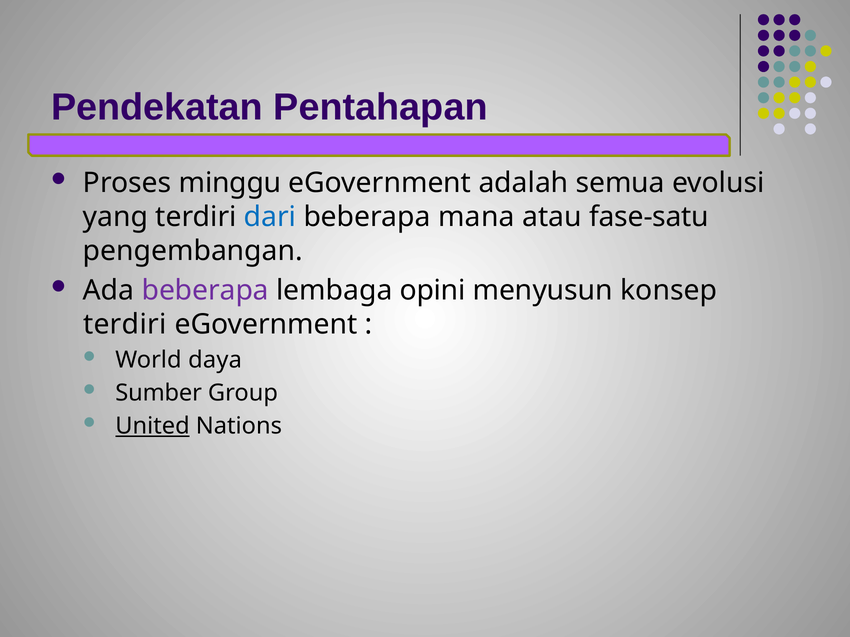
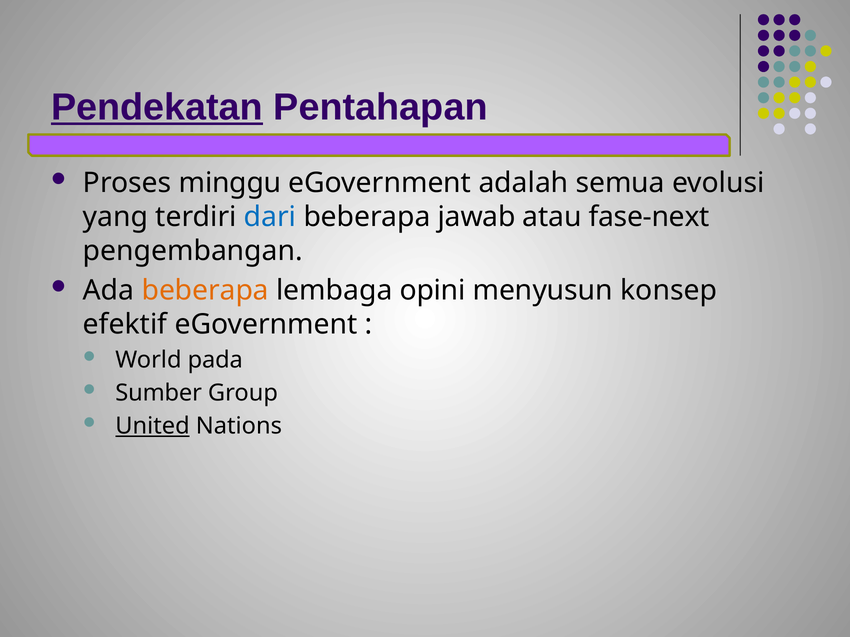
Pendekatan underline: none -> present
mana: mana -> jawab
fase-satu: fase-satu -> fase-next
beberapa at (205, 291) colour: purple -> orange
terdiri at (125, 325): terdiri -> efektif
daya: daya -> pada
